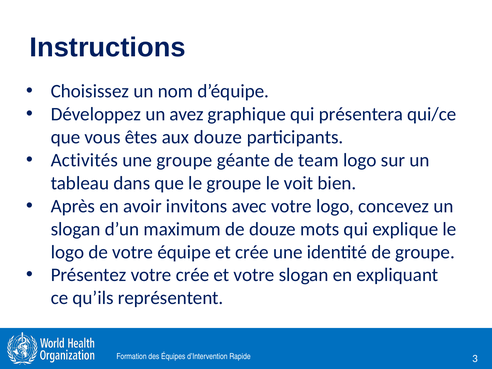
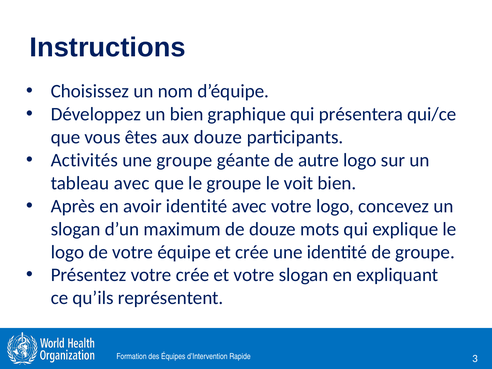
un avez: avez -> bien
team: team -> autre
tableau dans: dans -> avec
avoir invitons: invitons -> identité
